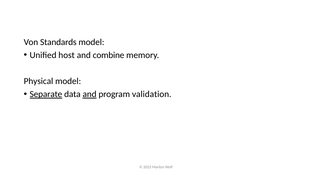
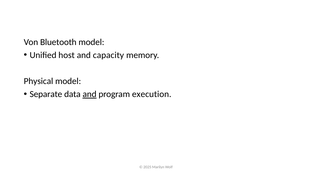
Standards: Standards -> Bluetooth
combine: combine -> capacity
Separate underline: present -> none
validation: validation -> execution
